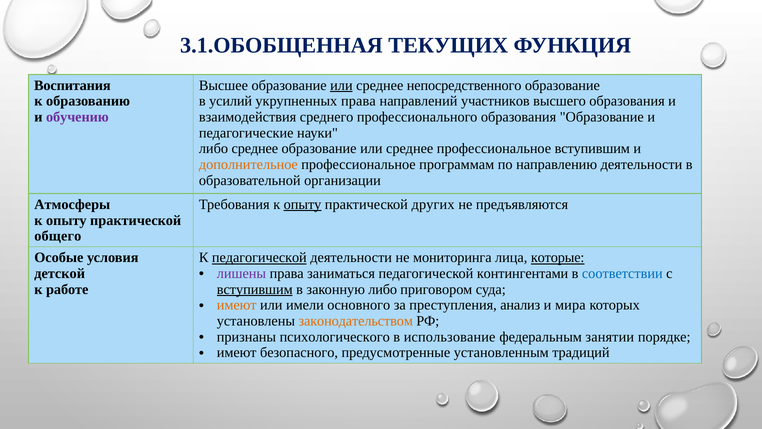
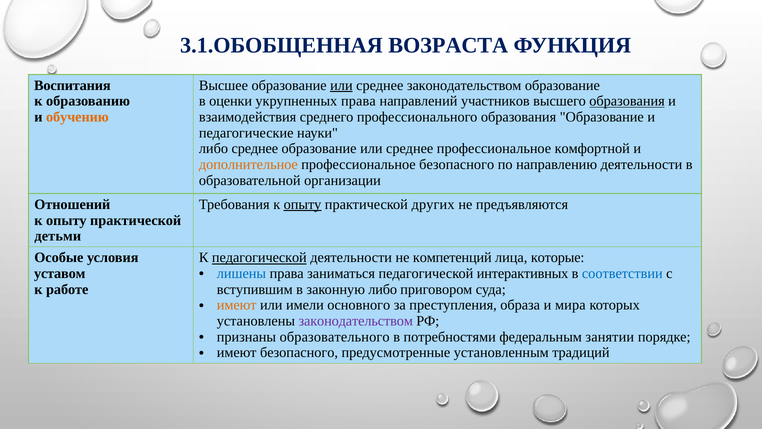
ТЕКУЩИХ: ТЕКУЩИХ -> ВОЗРАСТА
среднее непосредственного: непосредственного -> законодательством
усилий: усилий -> оценки
образования at (627, 101) underline: none -> present
обучению colour: purple -> orange
профессиональное вступившим: вступившим -> комфортной
профессиональное программам: программам -> безопасного
Атмосферы: Атмосферы -> Отношений
общего: общего -> детьми
мониторинга: мониторинга -> компетенций
которые underline: present -> none
детской: детской -> уставом
лишены colour: purple -> blue
контингентами: контингентами -> интерактивных
вступившим at (255, 289) underline: present -> none
анализ: анализ -> образа
законодательством at (356, 321) colour: orange -> purple
психологического: психологического -> образовательного
использование: использование -> потребностями
